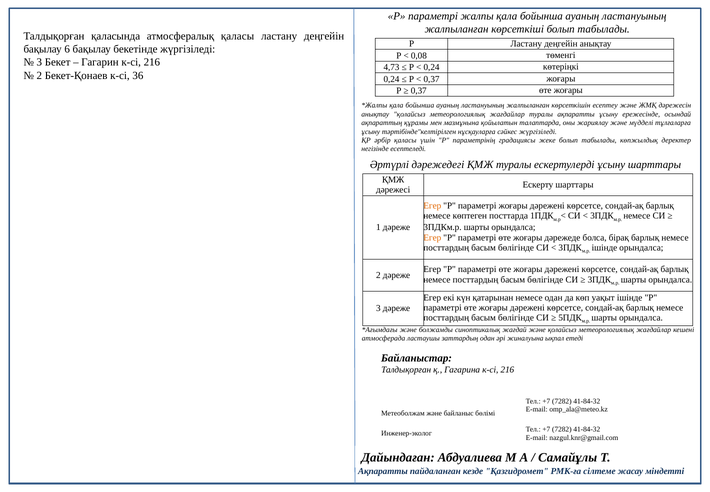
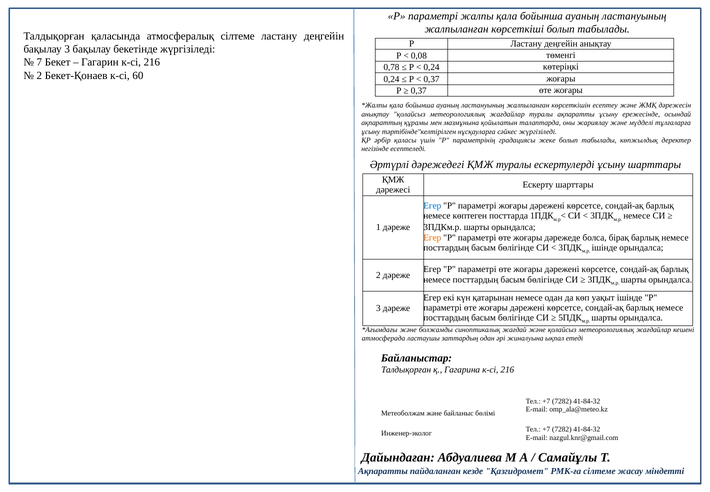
атмосфералық қаласы: қаласы -> сілтеме
бақылау 6: 6 -> 3
3 at (39, 62): 3 -> 7
4,73: 4,73 -> 0,78
36: 36 -> 60
Егер at (432, 206) colour: orange -> blue
